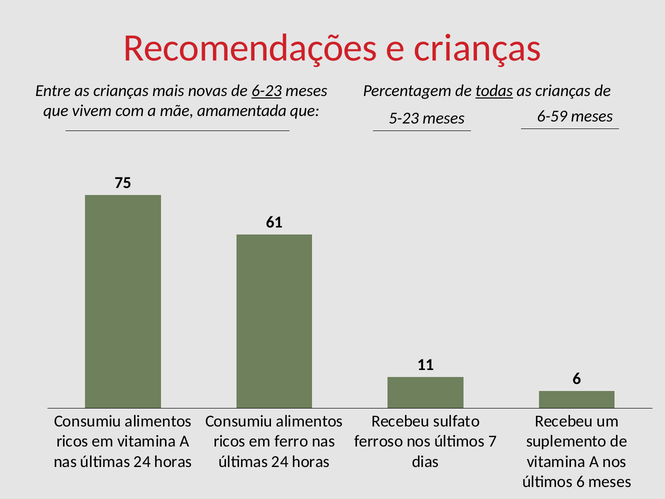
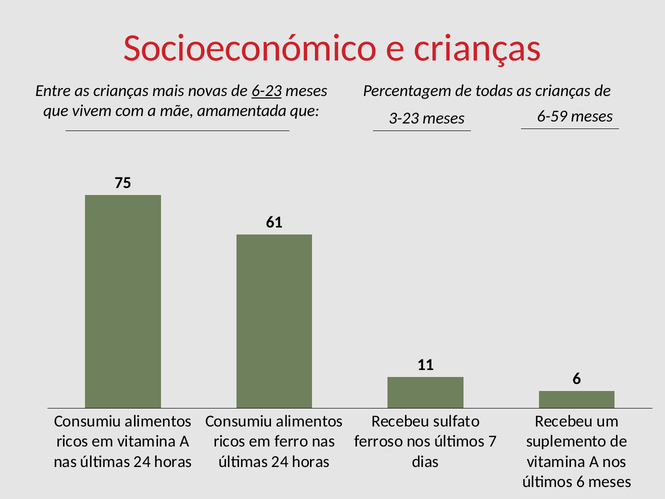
Recomendações: Recomendações -> Socioeconómico
todas underline: present -> none
5-23: 5-23 -> 3-23
